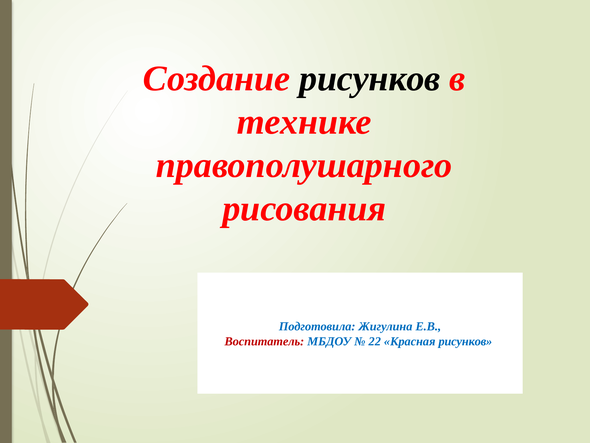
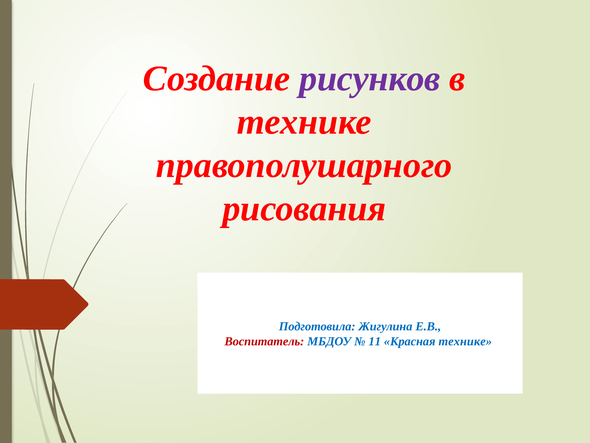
рисунков at (370, 79) colour: black -> purple
22: 22 -> 11
Красная рисунков: рисунков -> технике
